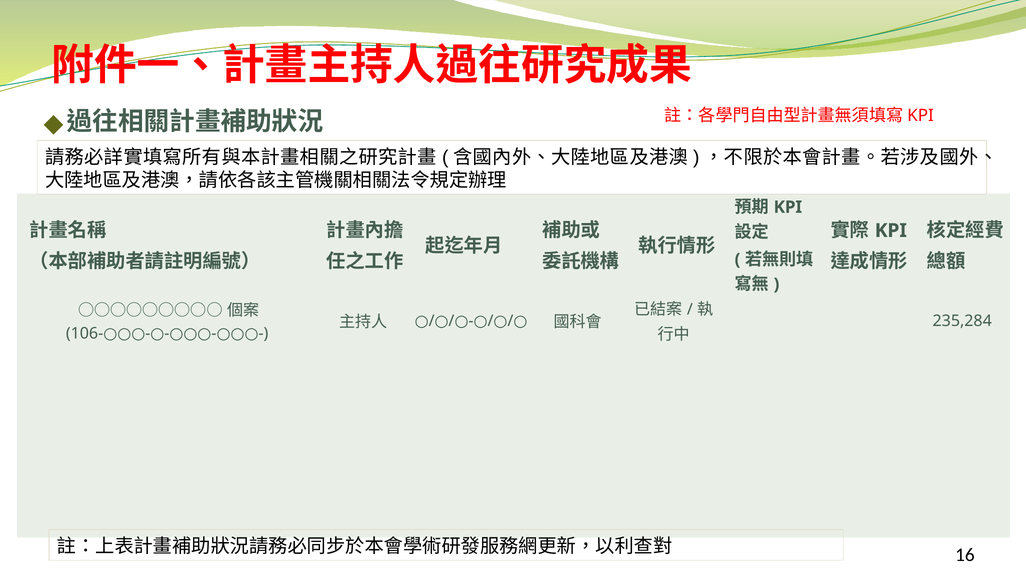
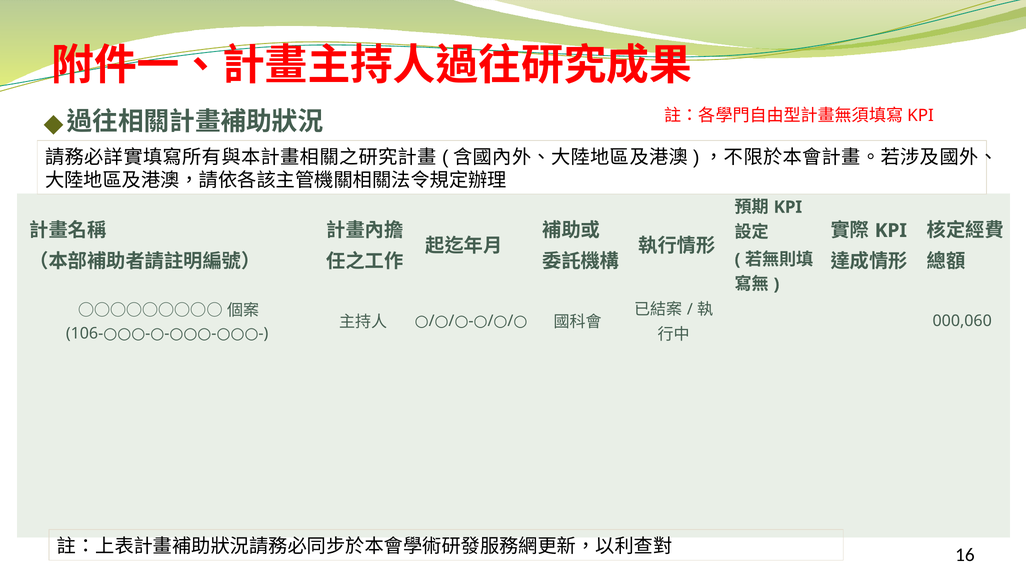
235,284: 235,284 -> 000,060
